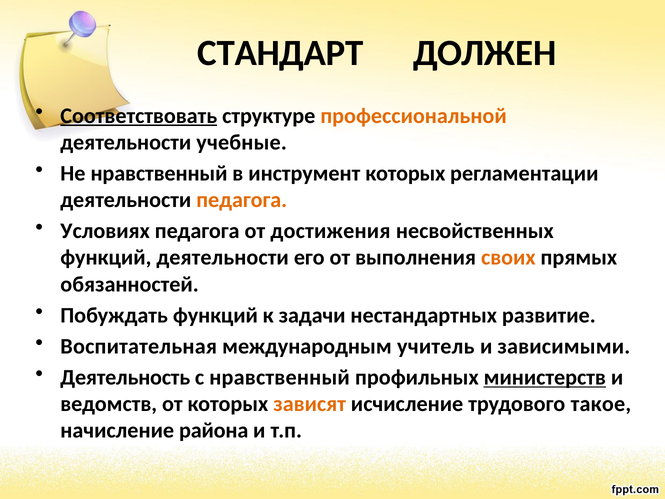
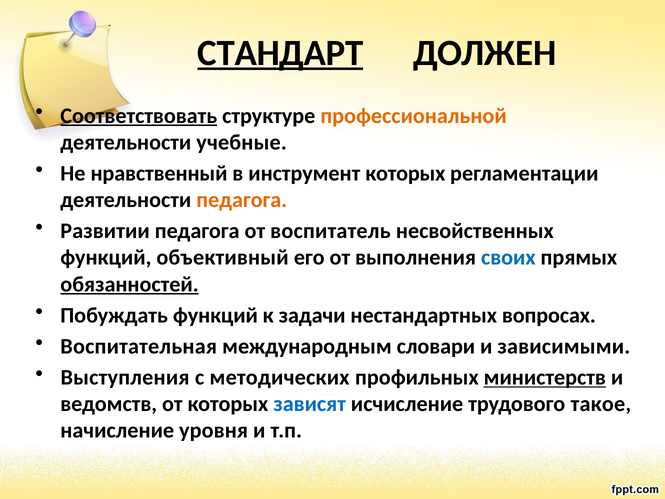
СТАНДАРТ underline: none -> present
Условиях: Условиях -> Развитии
достижения: достижения -> воспитатель
функций деятельности: деятельности -> объективный
своих colour: orange -> blue
обязанностей underline: none -> present
развитие: развитие -> вопросах
учитель: учитель -> словари
Деятельность: Деятельность -> Выступления
с нравственный: нравственный -> методических
зависят colour: orange -> blue
района: района -> уровня
